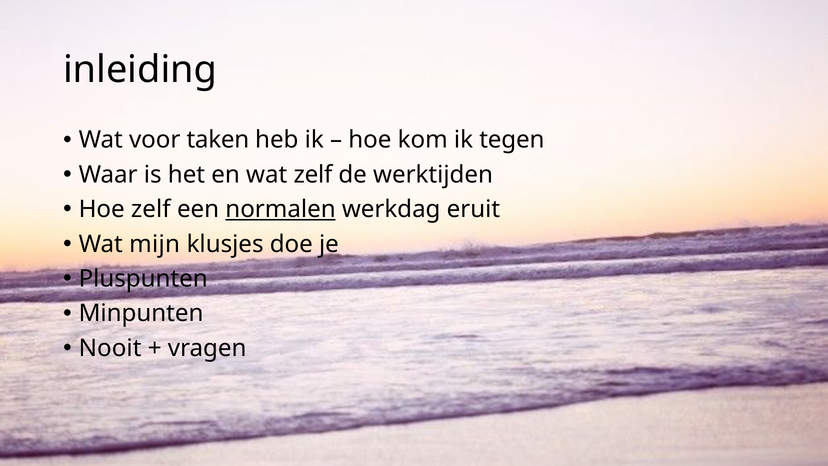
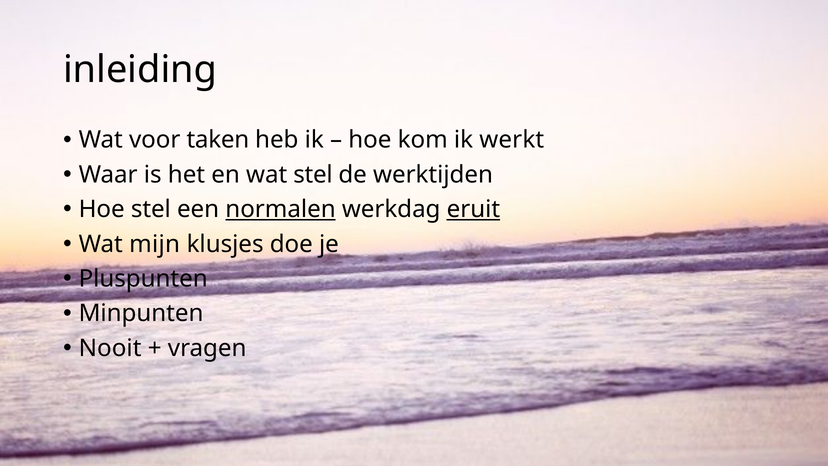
tegen: tegen -> werkt
wat zelf: zelf -> stel
Hoe zelf: zelf -> stel
eruit underline: none -> present
